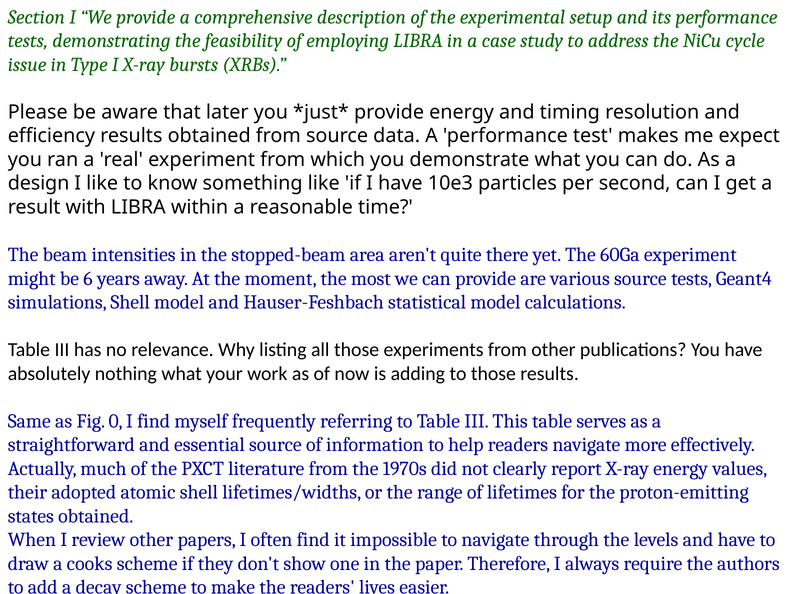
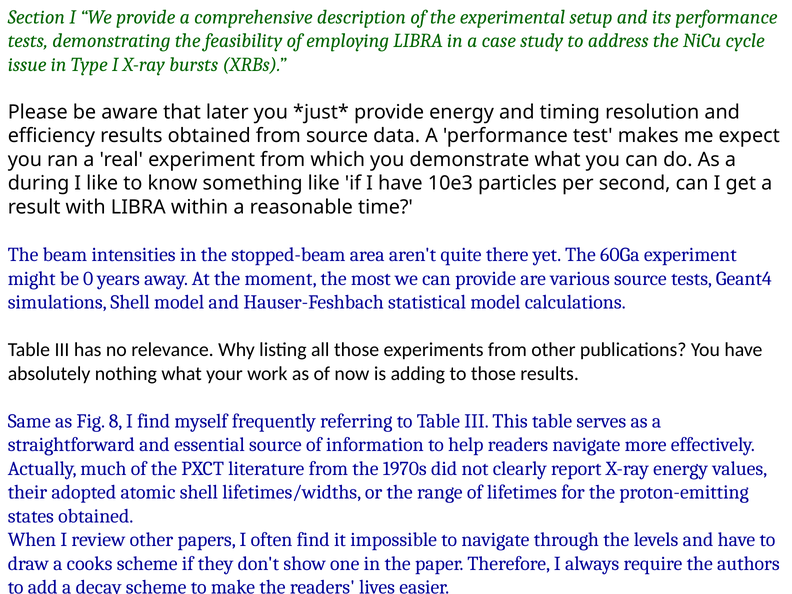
design: design -> during
6: 6 -> 0
0: 0 -> 8
